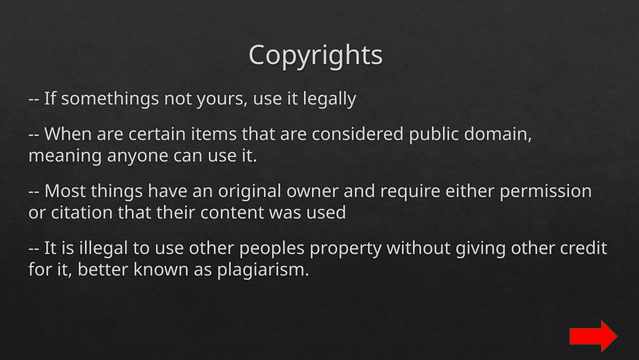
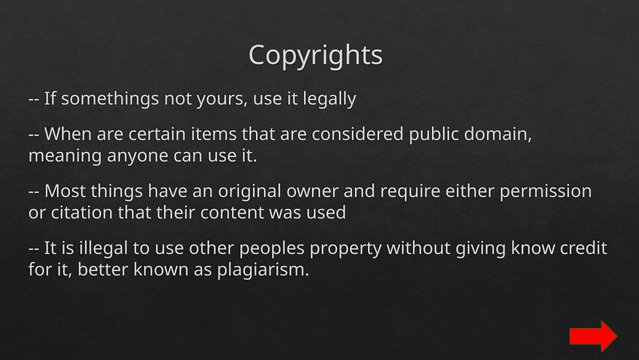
giving other: other -> know
